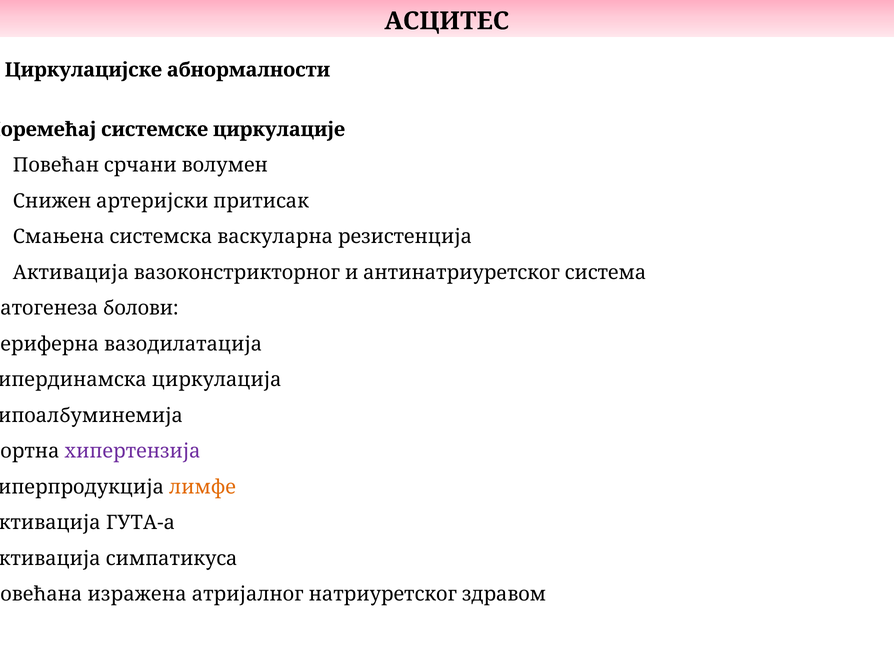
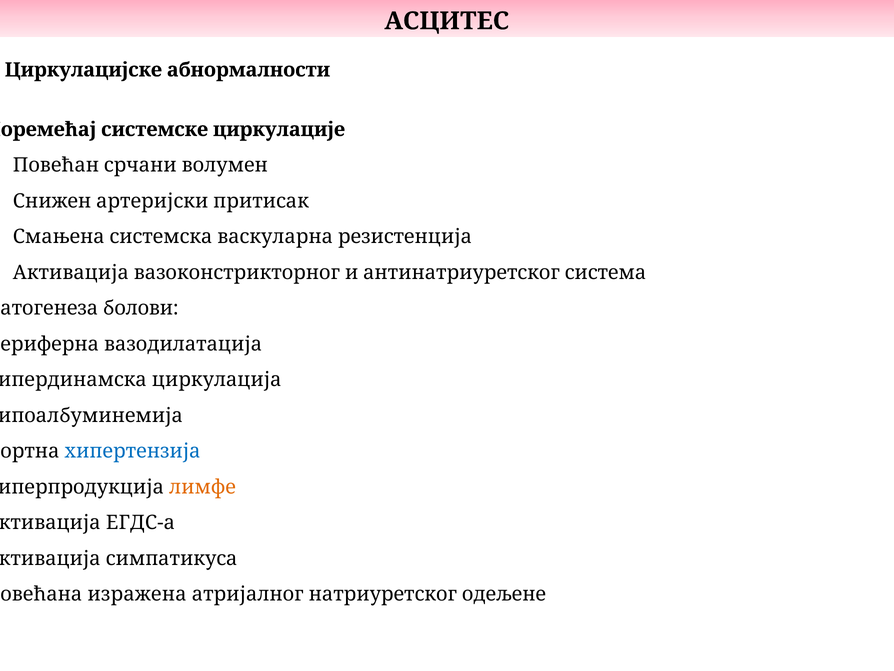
хипертензија colour: purple -> blue
ГУТА-а: ГУТА-а -> ЕГДС-а
здравом: здравом -> одељене
